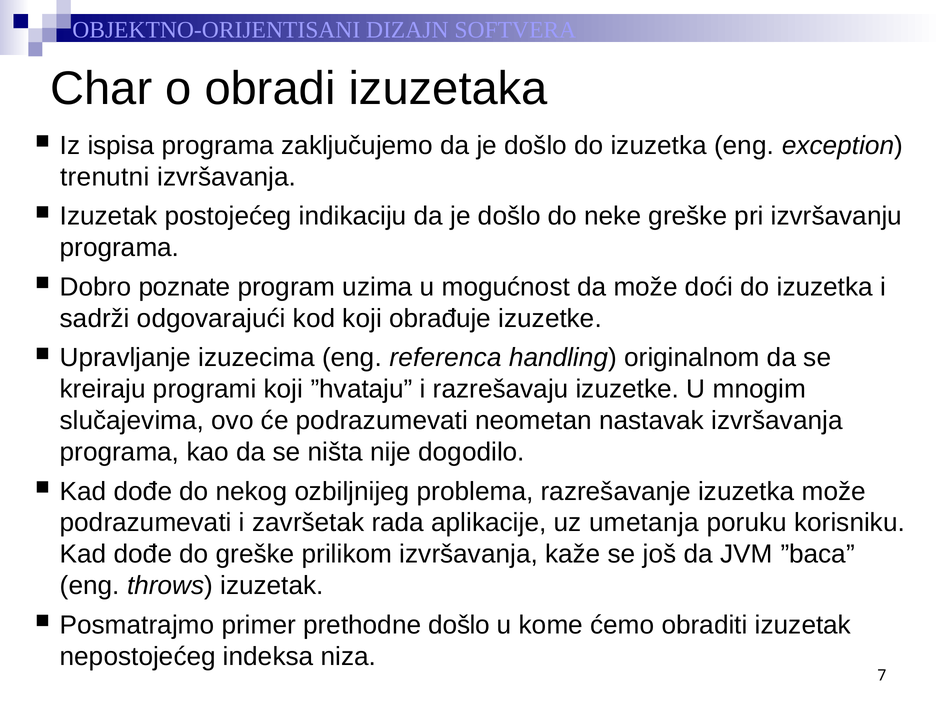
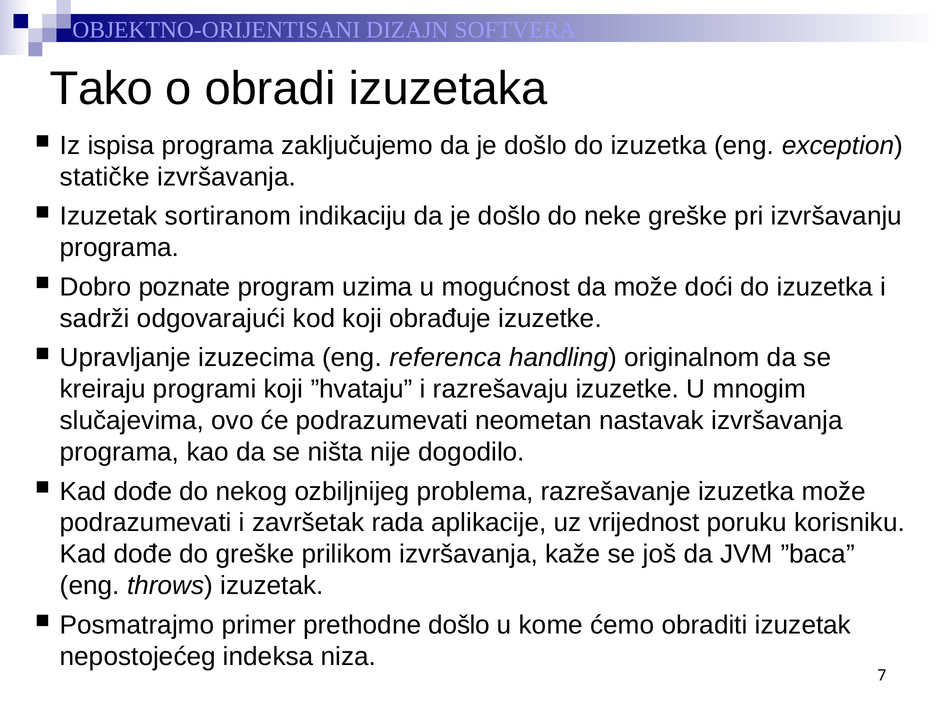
Char: Char -> Tako
trenutni: trenutni -> statičke
postojećeg: postojećeg -> sortiranom
umetanja: umetanja -> vrijednost
